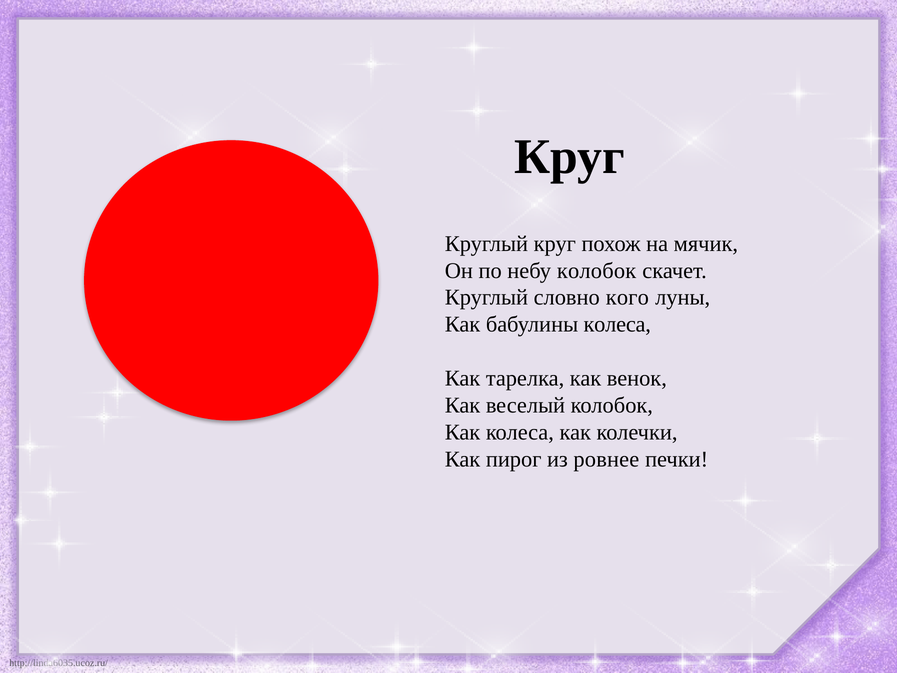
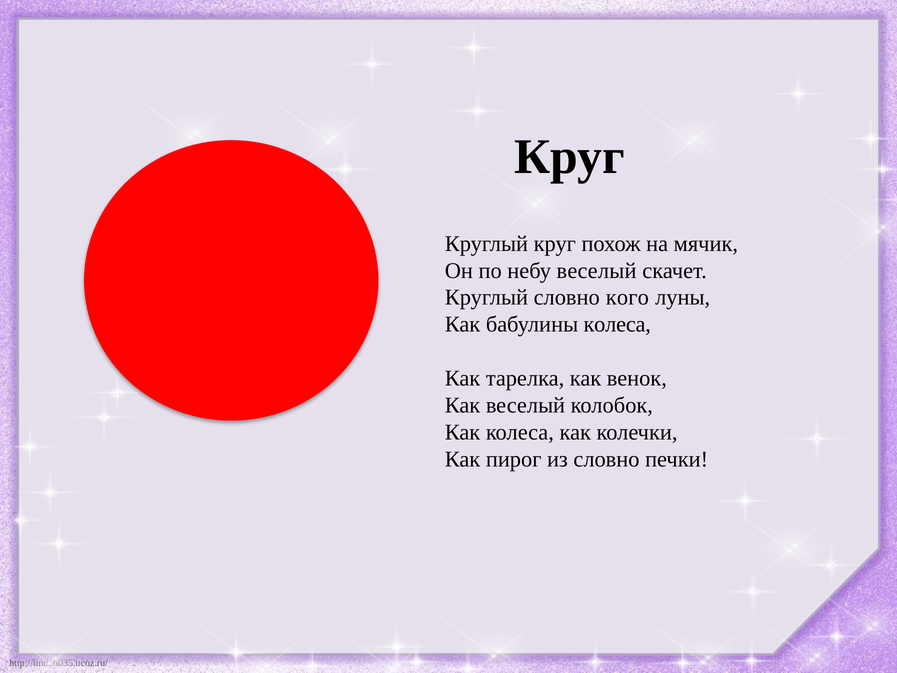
небу колобок: колобок -> веселый
из ровнее: ровнее -> словно
